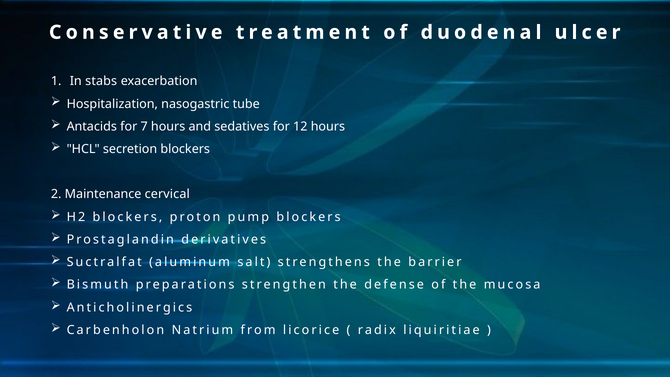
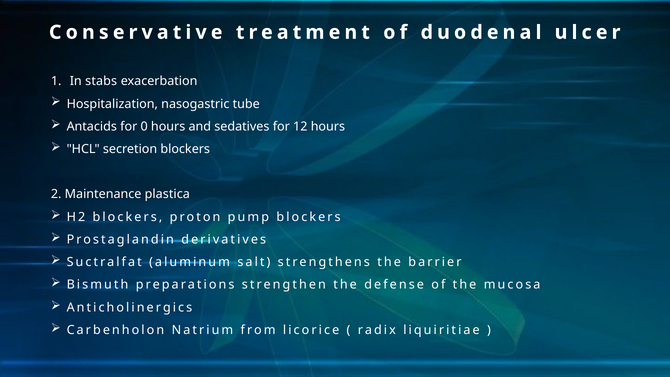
7: 7 -> 0
cervical: cervical -> plastica
